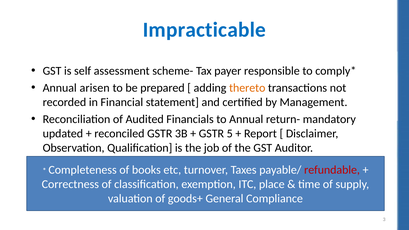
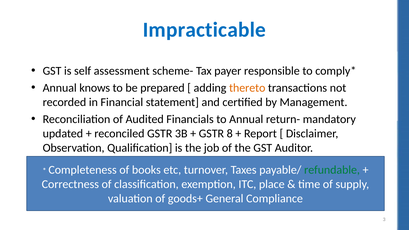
arisen: arisen -> knows
5: 5 -> 8
refundable colour: red -> green
